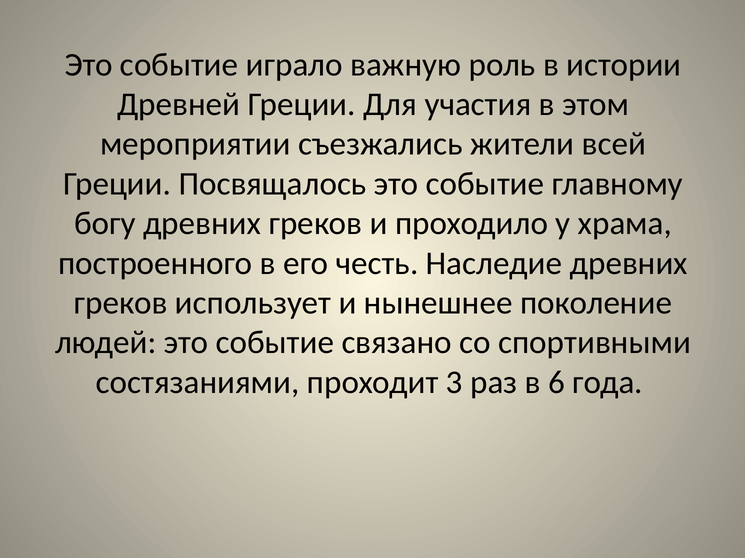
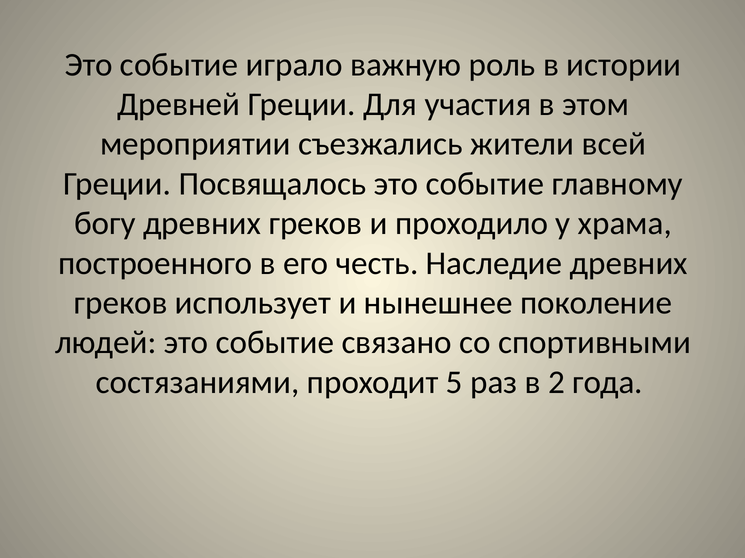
3: 3 -> 5
6: 6 -> 2
